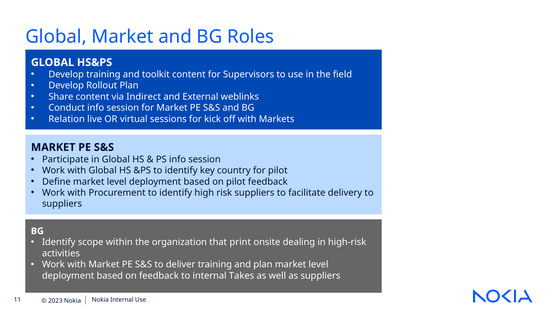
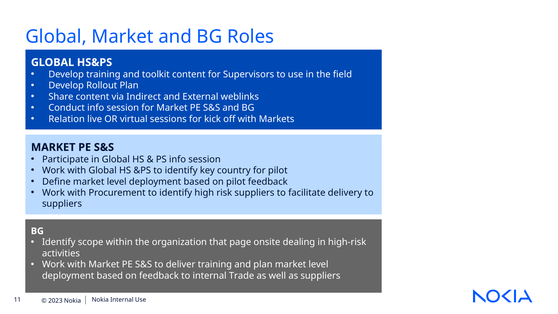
print: print -> page
Takes: Takes -> Trade
